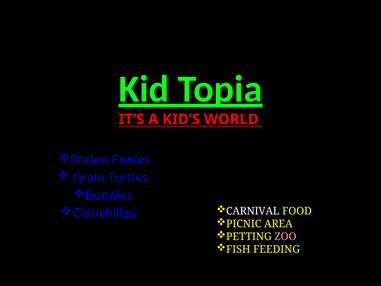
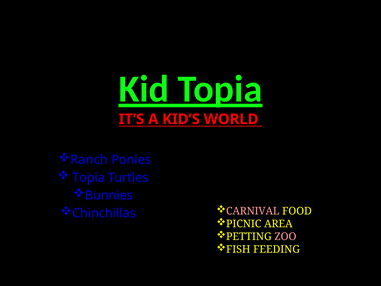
Rodeo: Rodeo -> Ranch
Grain at (89, 177): Grain -> Topia
CARNIVAL colour: white -> pink
